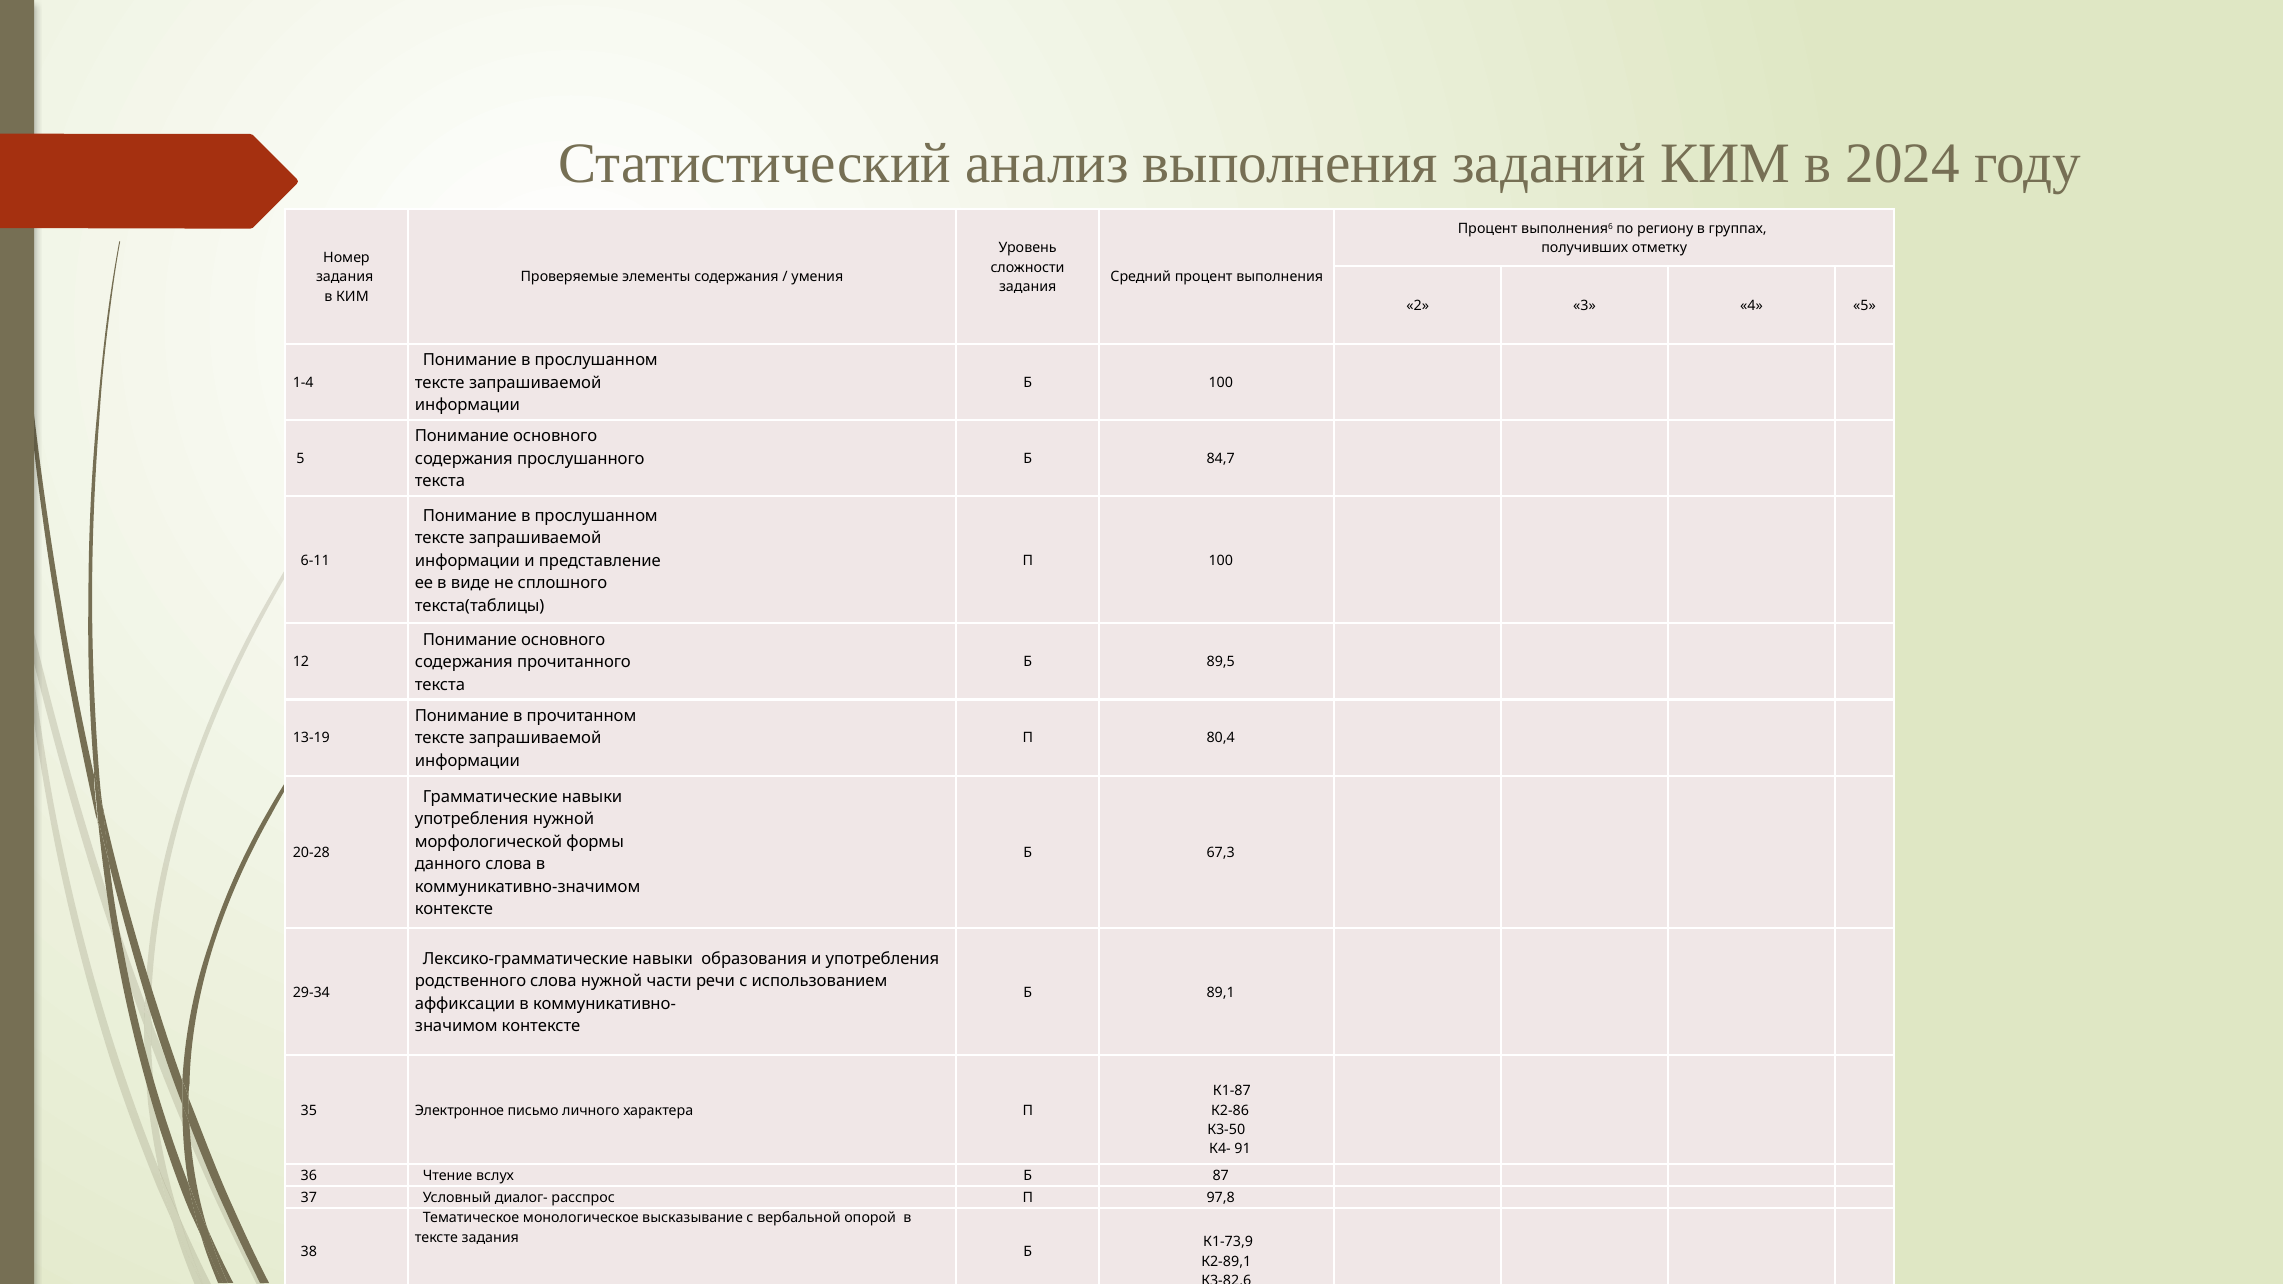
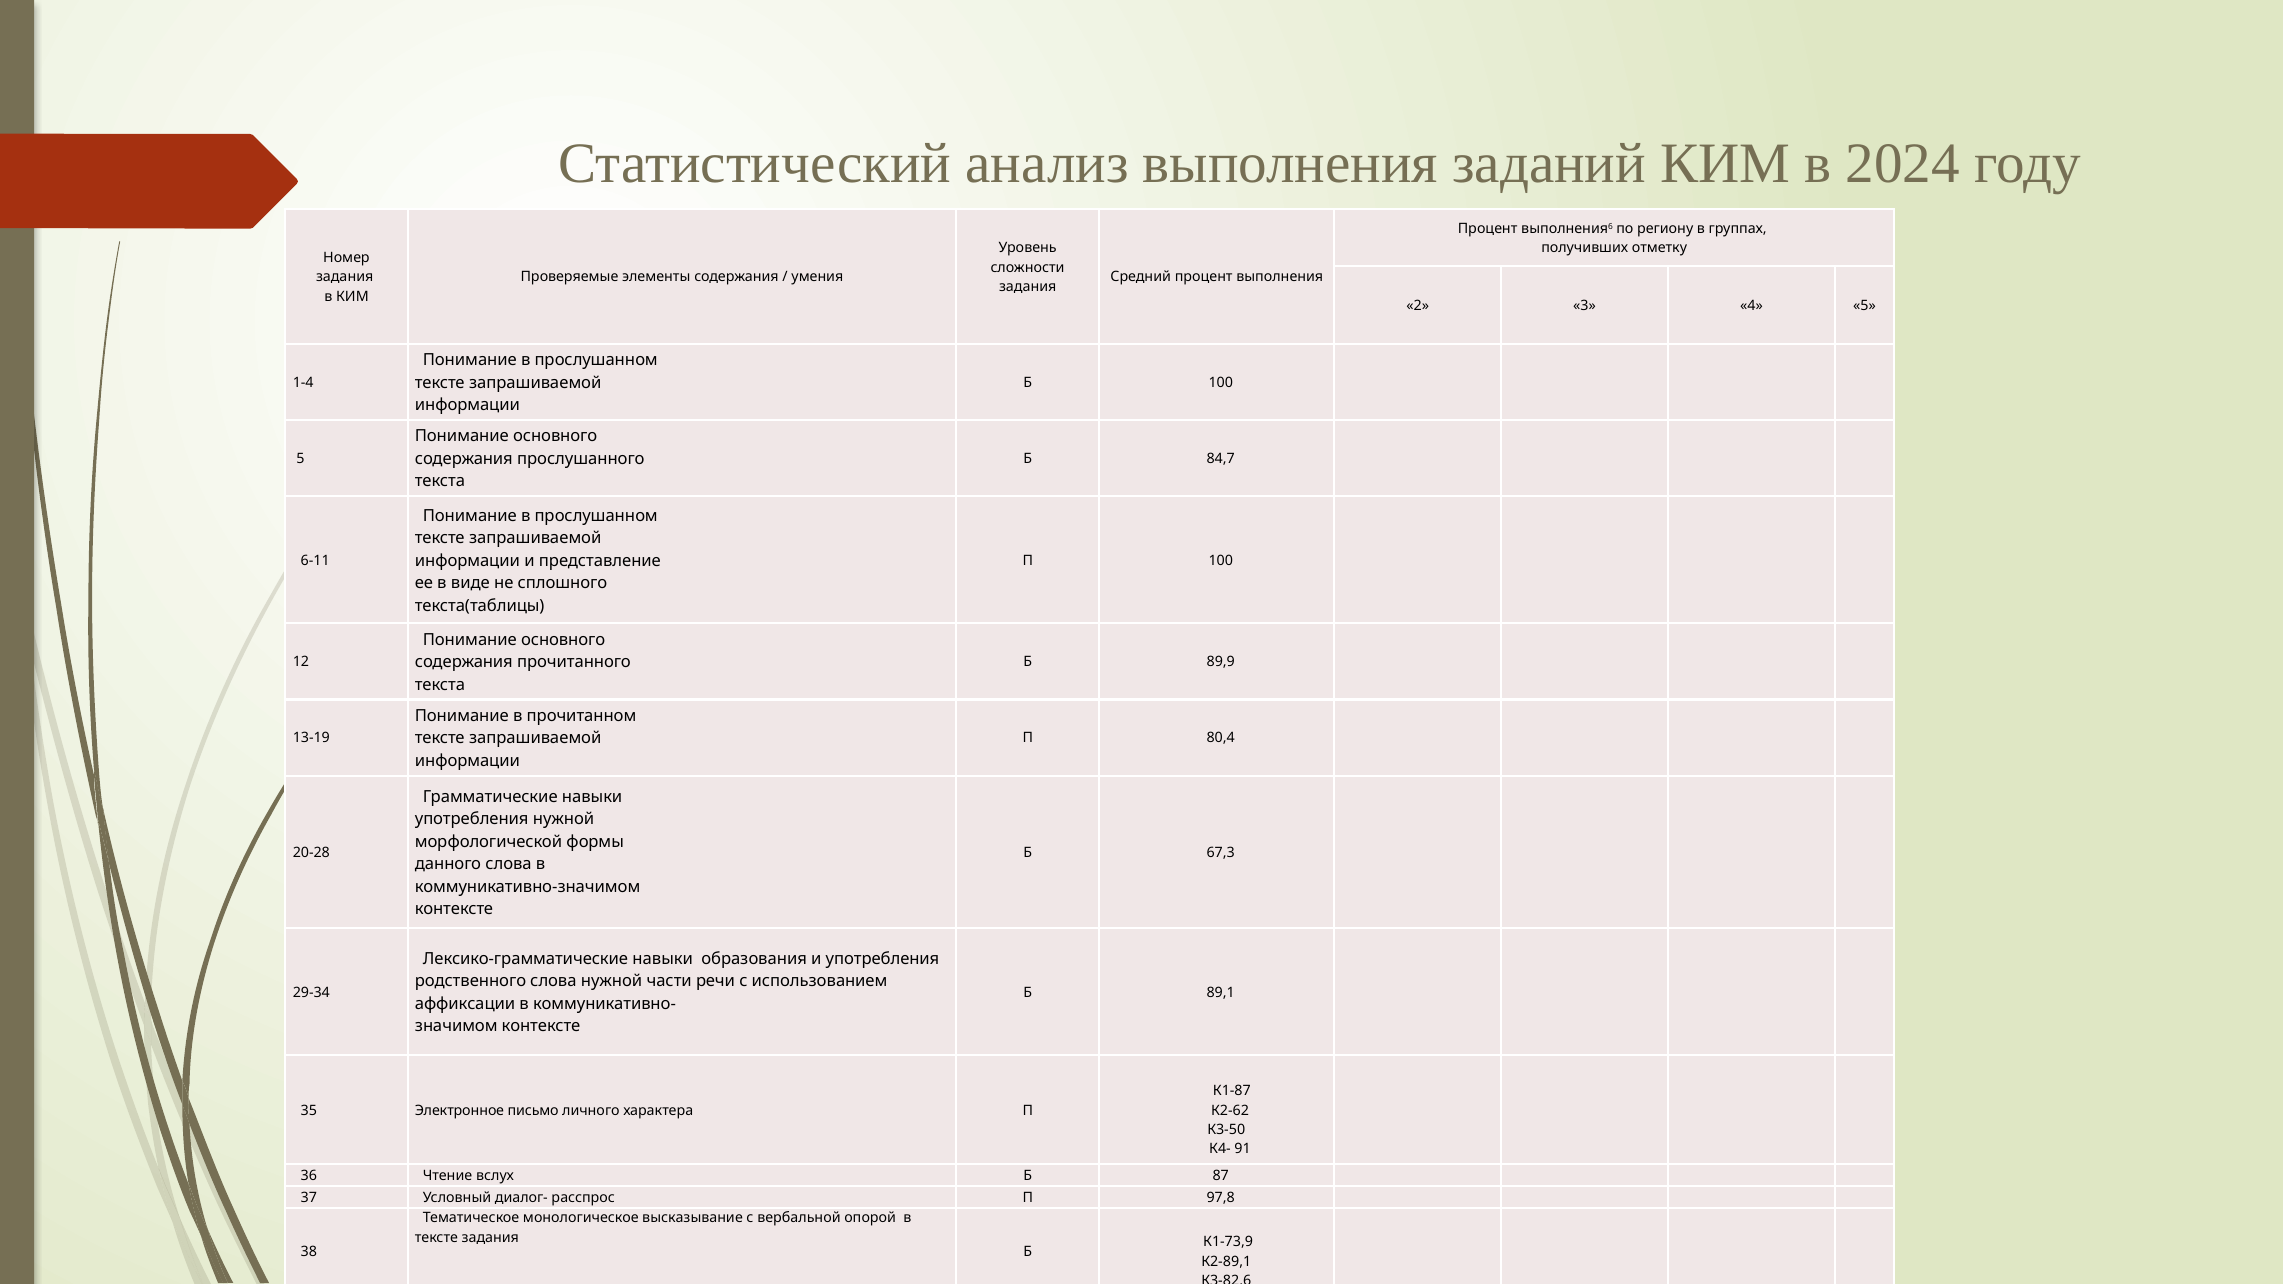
89,5: 89,5 -> 89,9
К2-86: К2-86 -> К2-62
